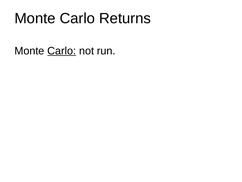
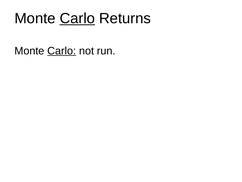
Carlo at (77, 18) underline: none -> present
